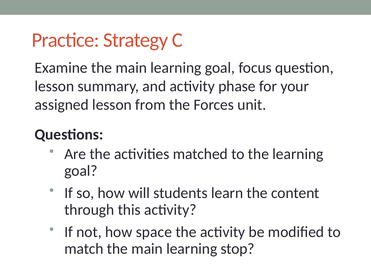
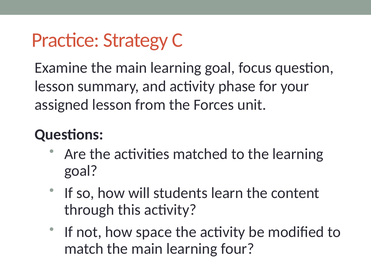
stop: stop -> four
